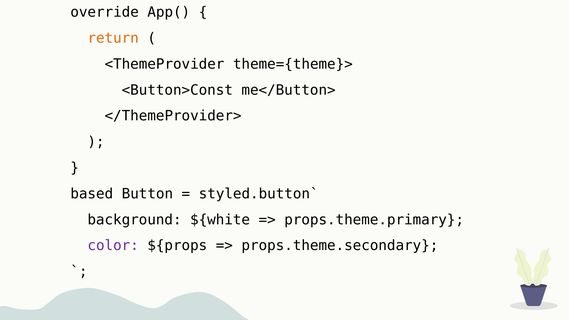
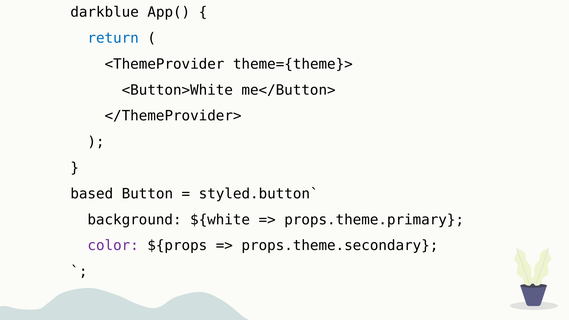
override: override -> darkblue
return colour: orange -> blue
<Button>Const: <Button>Const -> <Button>White
